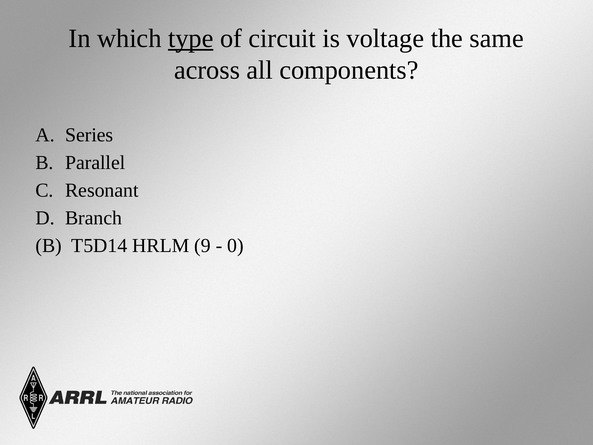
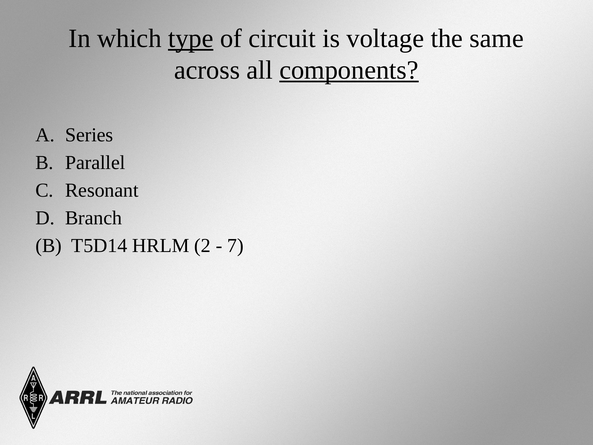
components underline: none -> present
9: 9 -> 2
0: 0 -> 7
